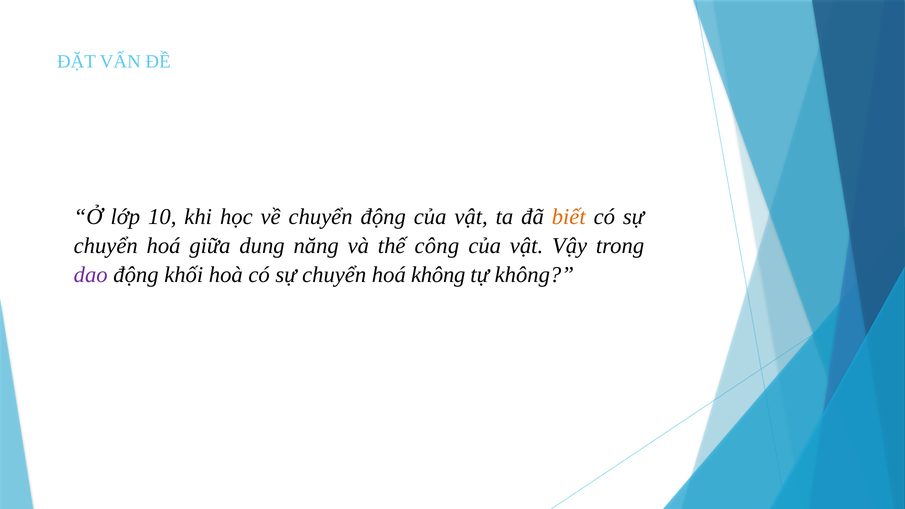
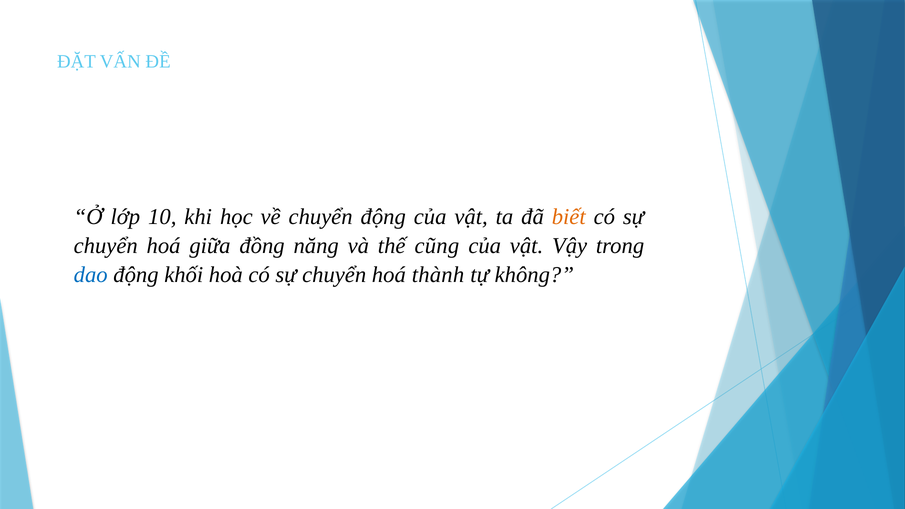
dung: dung -> đồng
công: công -> cũng
dao colour: purple -> blue
hoá không: không -> thành
